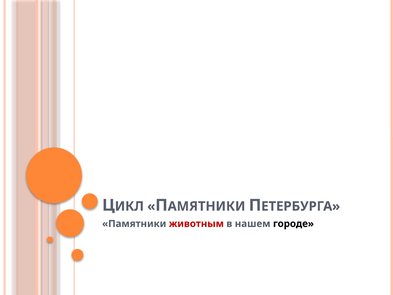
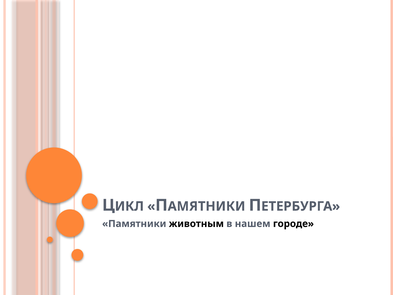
животным colour: red -> black
